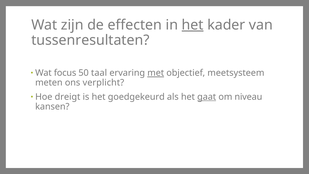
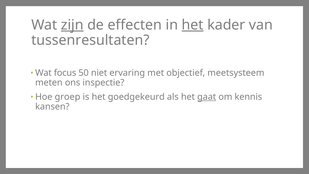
zijn underline: none -> present
taal: taal -> niet
met underline: present -> none
verplicht: verplicht -> inspectie
dreigt: dreigt -> groep
niveau: niveau -> kennis
